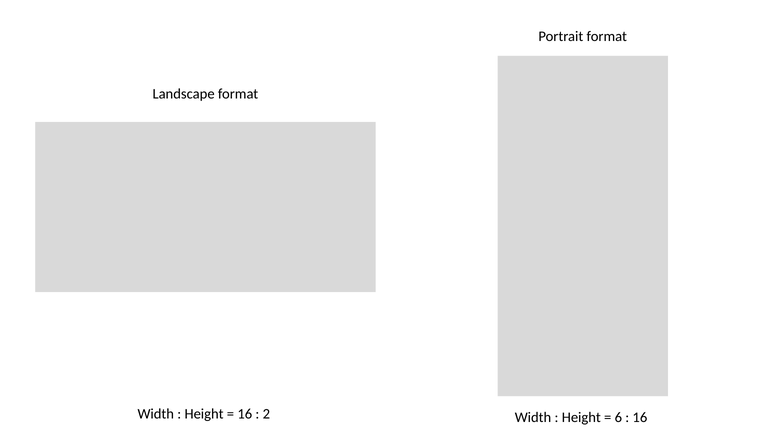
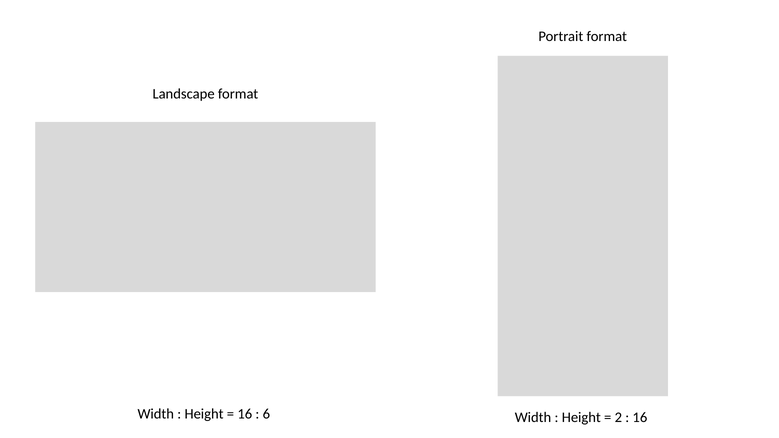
2: 2 -> 6
6: 6 -> 2
